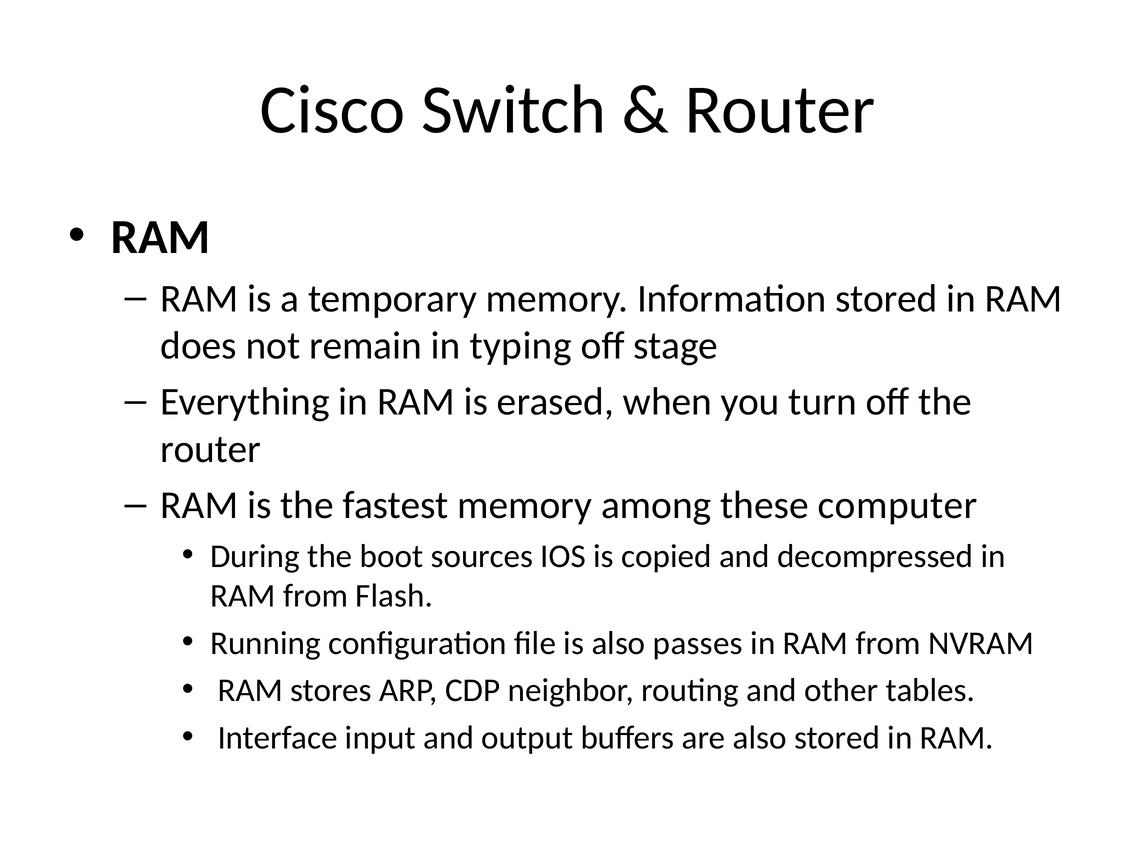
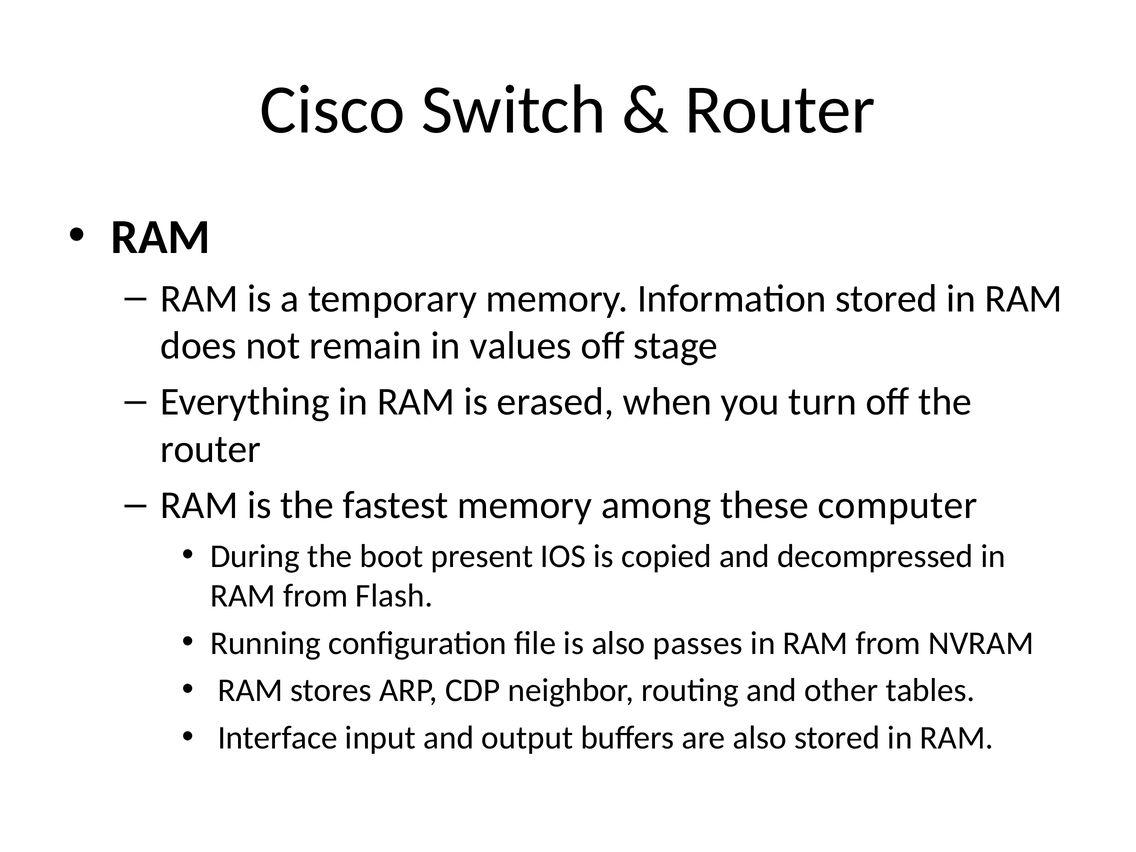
typing: typing -> values
sources: sources -> present
